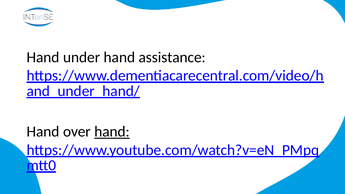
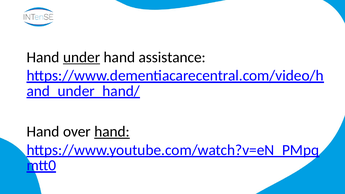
under underline: none -> present
